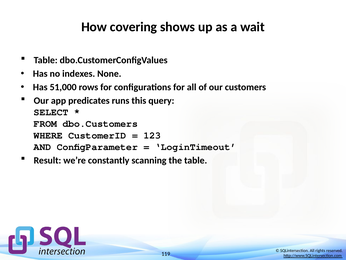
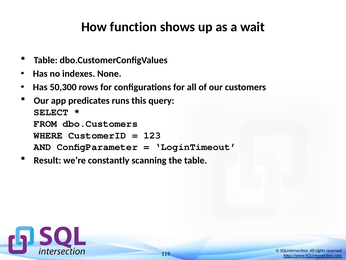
covering: covering -> function
51,000: 51,000 -> 50,300
